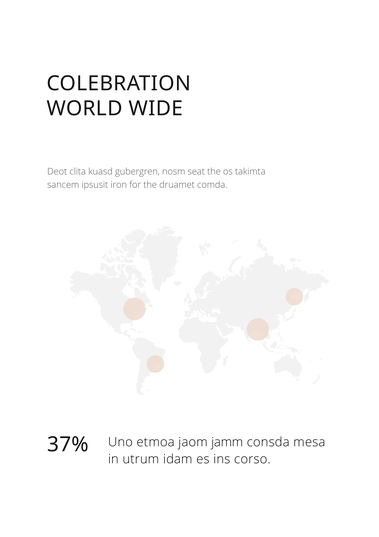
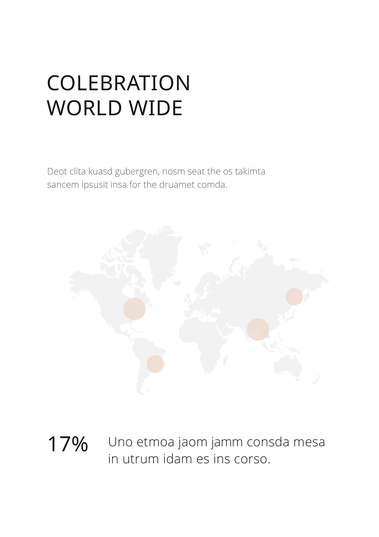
iron: iron -> insa
37%: 37% -> 17%
